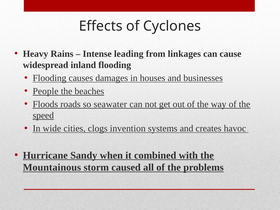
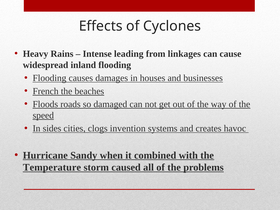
People: People -> French
seawater: seawater -> damaged
wide: wide -> sides
Mountainous: Mountainous -> Temperature
